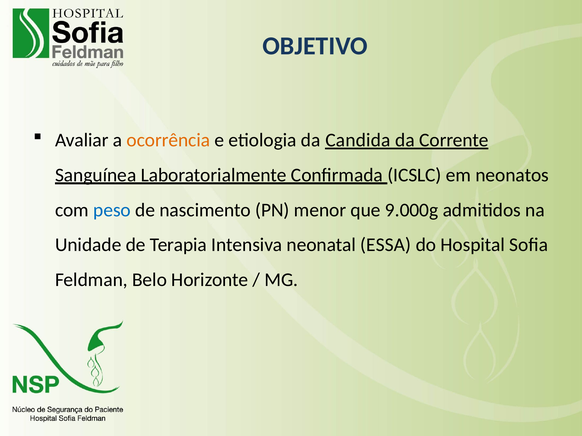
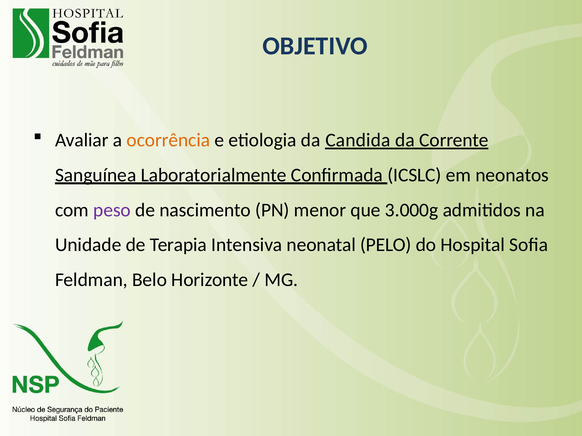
peso colour: blue -> purple
9.000g: 9.000g -> 3.000g
ESSA: ESSA -> PELO
